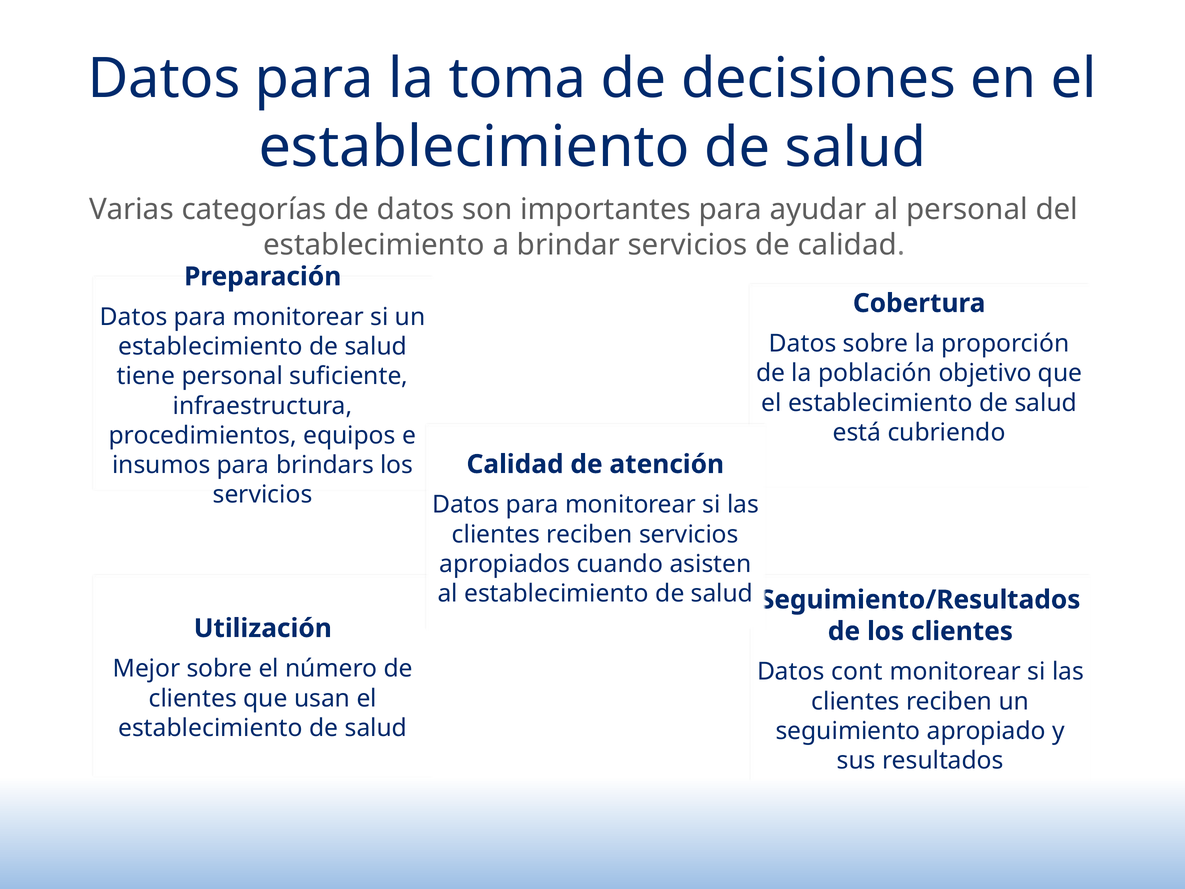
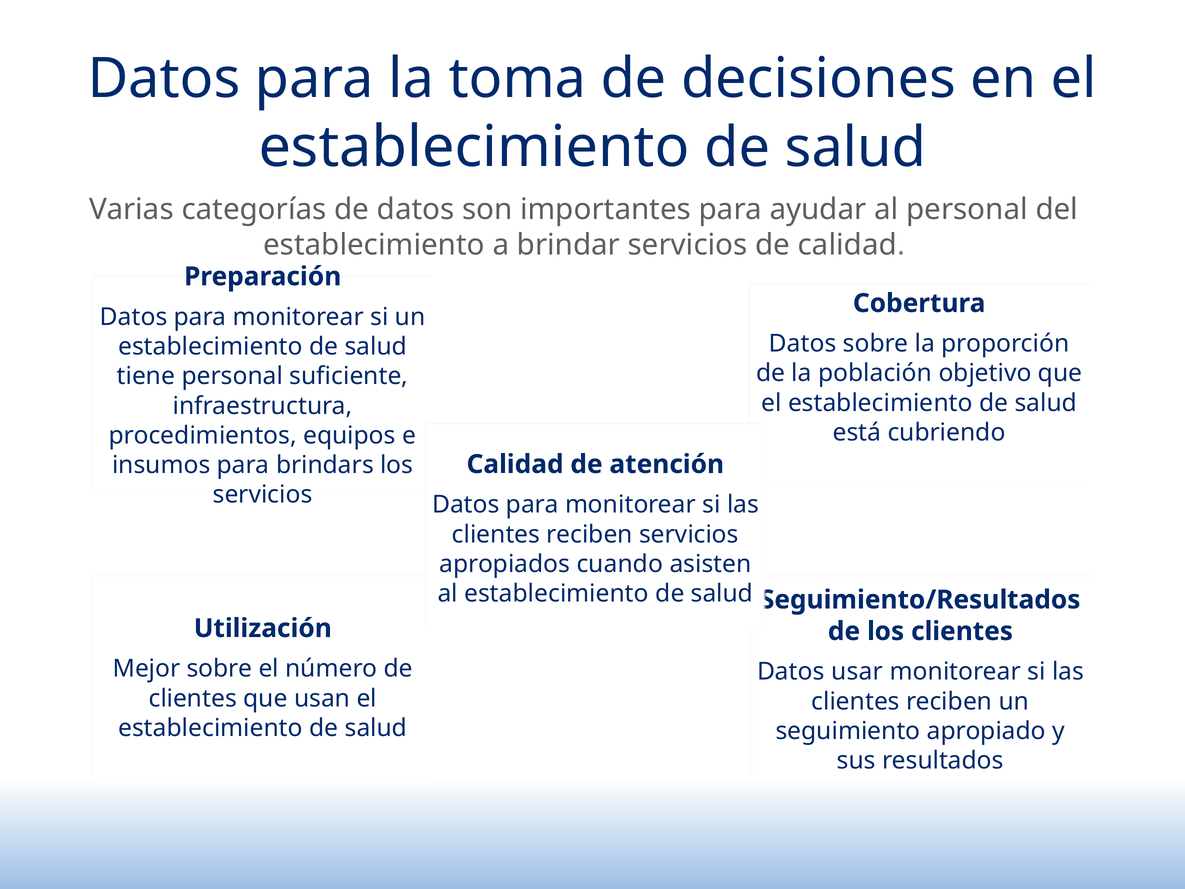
cont: cont -> usar
